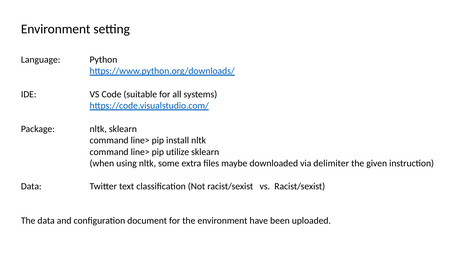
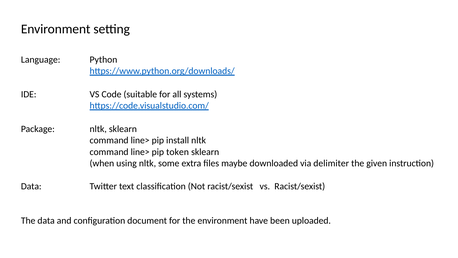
utilize: utilize -> token
